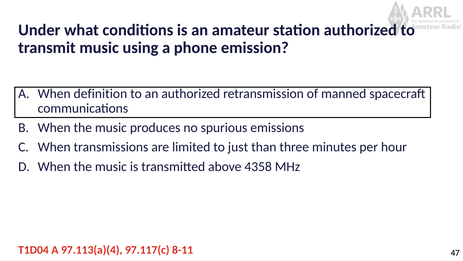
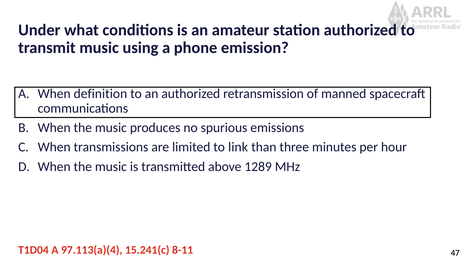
just: just -> link
4358: 4358 -> 1289
97.117(c: 97.117(c -> 15.241(c
